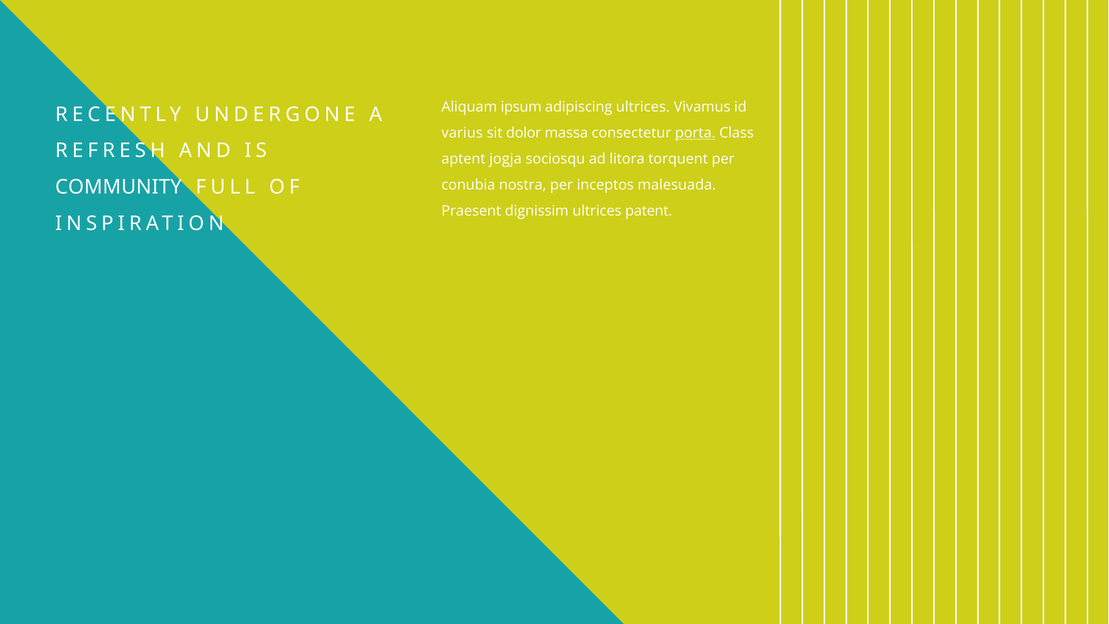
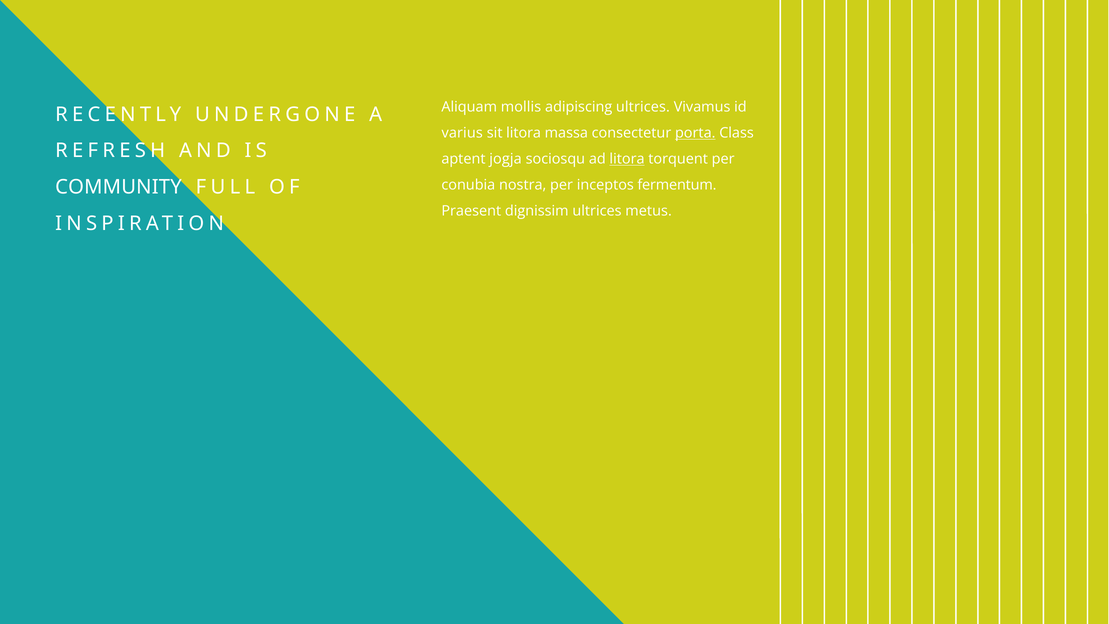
ipsum: ipsum -> mollis
sit dolor: dolor -> litora
litora at (627, 159) underline: none -> present
malesuada: malesuada -> fermentum
patent: patent -> metus
